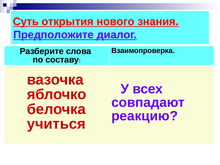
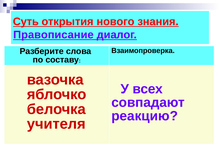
Предположите: Предположите -> Правописание
учиться: учиться -> учителя
